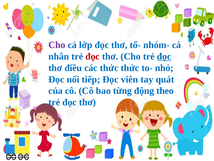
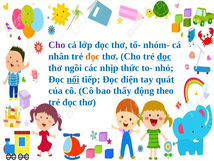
đọc at (93, 56) colour: red -> orange
điều: điều -> ngồi
các thức: thức -> nhịp
nối underline: none -> present
viên: viên -> điện
từng: từng -> thấy
